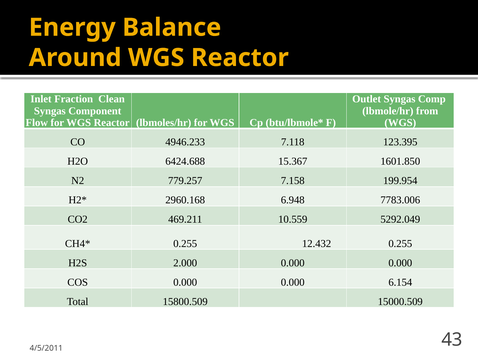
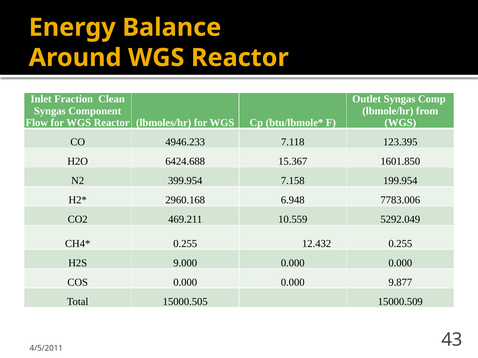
779.257: 779.257 -> 399.954
2.000: 2.000 -> 9.000
6.154: 6.154 -> 9.877
15800.509: 15800.509 -> 15000.505
